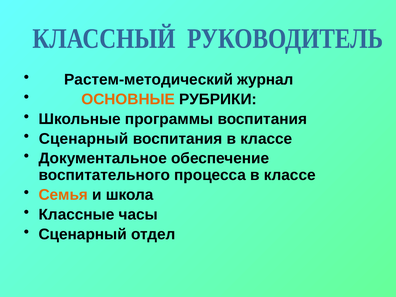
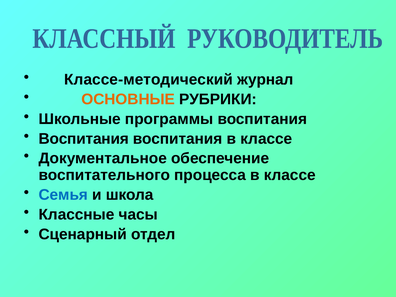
Растем-методический: Растем-методический -> Классе-методический
Сценарный at (84, 139): Сценарный -> Воспитания
Семья colour: orange -> blue
